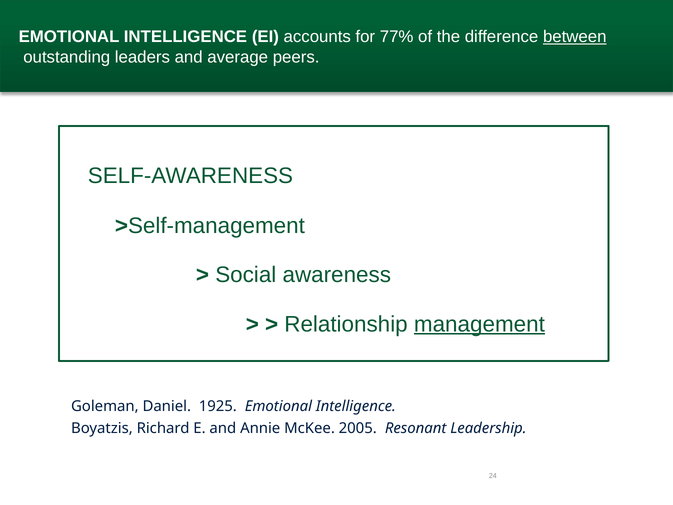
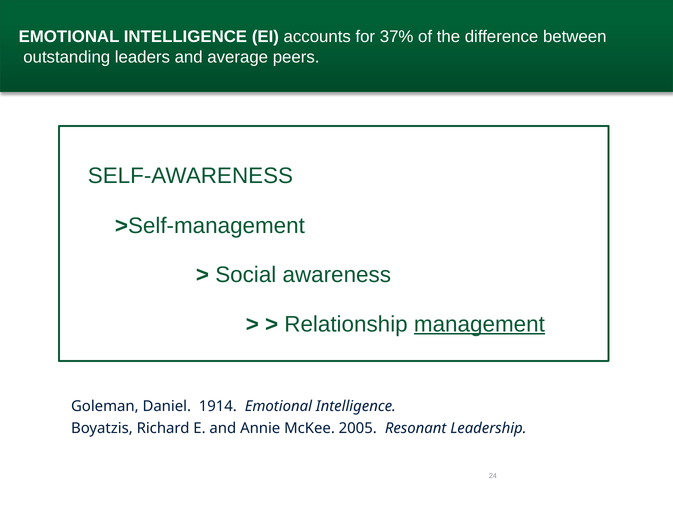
77%: 77% -> 37%
between underline: present -> none
1925: 1925 -> 1914
